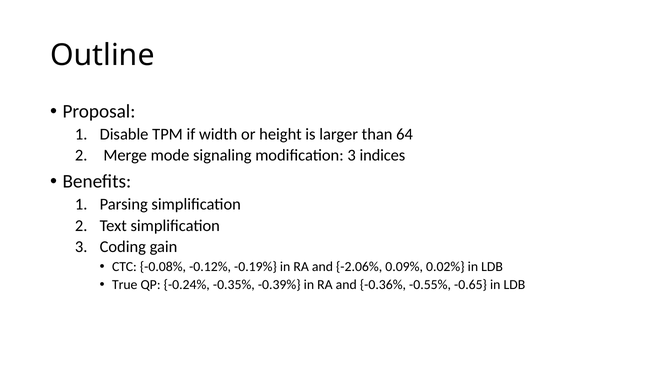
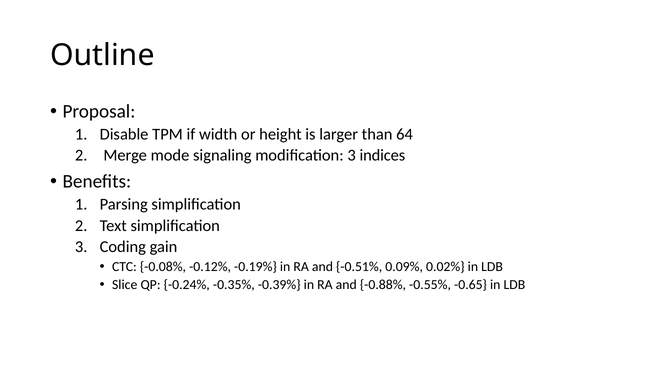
-2.06%: -2.06% -> -0.51%
True: True -> Slice
-0.36%: -0.36% -> -0.88%
